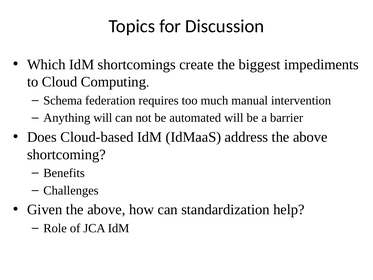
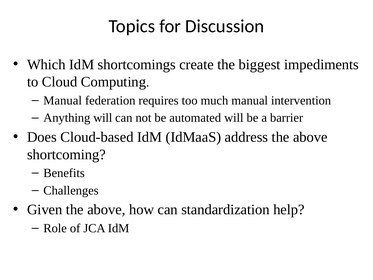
Schema at (63, 100): Schema -> Manual
